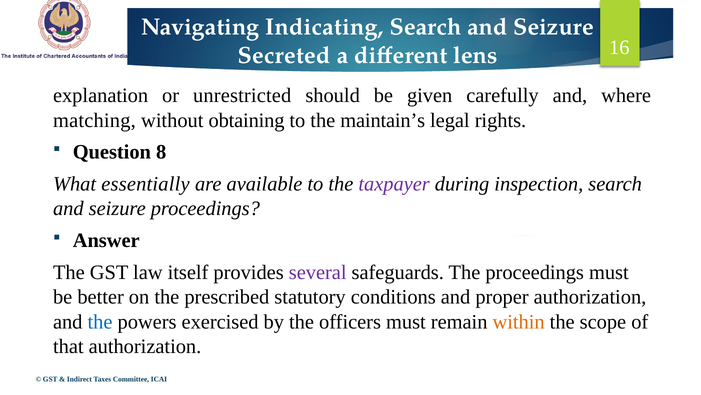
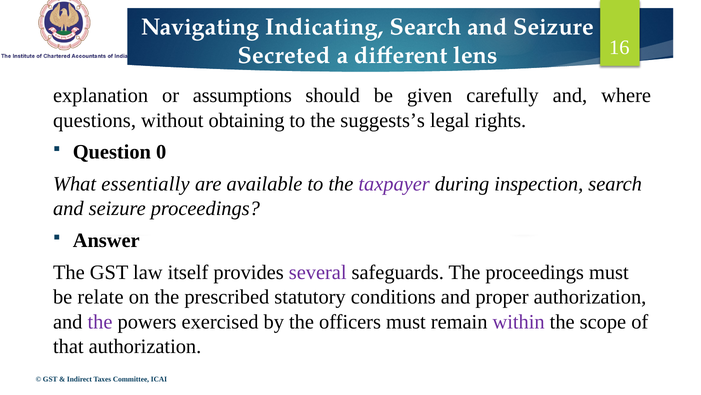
unrestricted: unrestricted -> assumptions
matching: matching -> questions
maintain’s: maintain’s -> suggests’s
8: 8 -> 0
better: better -> relate
the at (100, 321) colour: blue -> purple
within colour: orange -> purple
